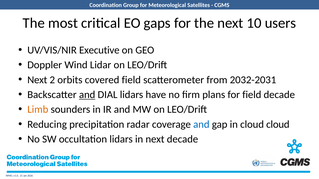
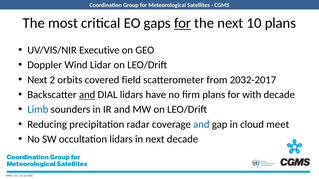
for at (183, 23) underline: none -> present
10 users: users -> plans
2032-2031: 2032-2031 -> 2032-2017
for field: field -> with
Limb colour: orange -> blue
cloud cloud: cloud -> meet
